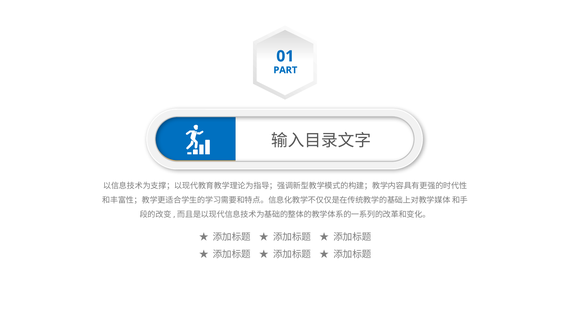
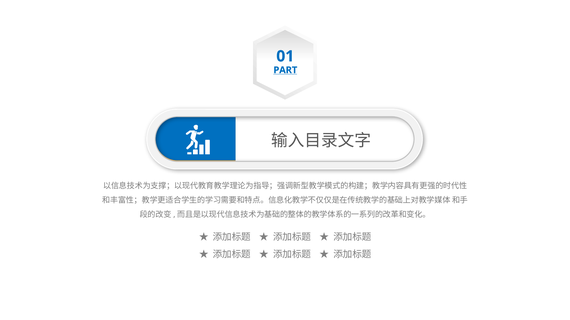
PART underline: none -> present
